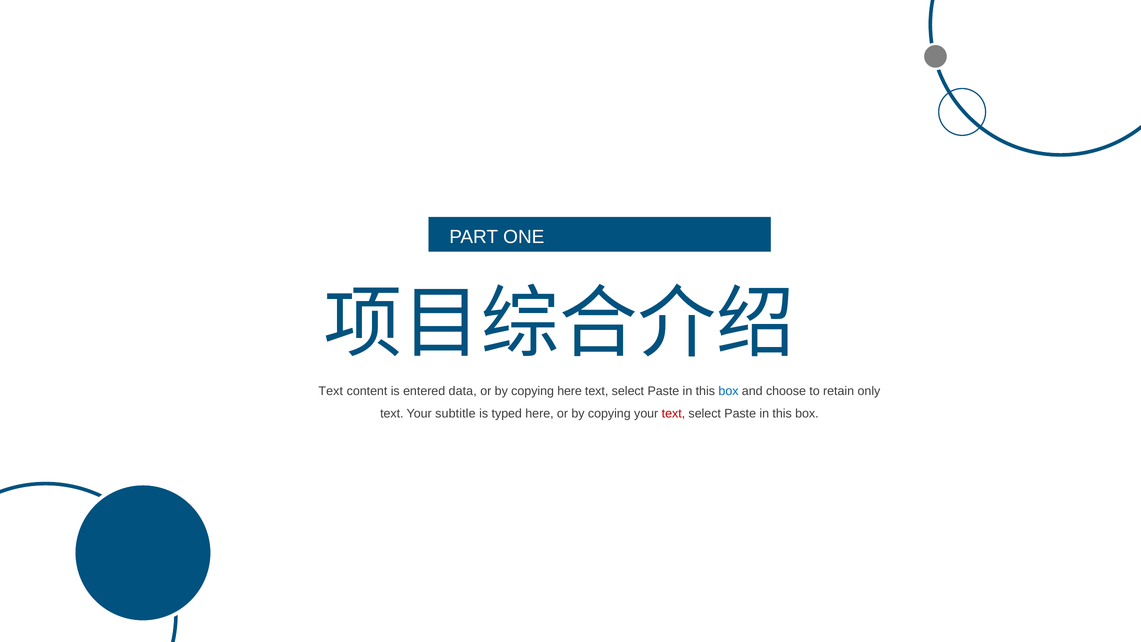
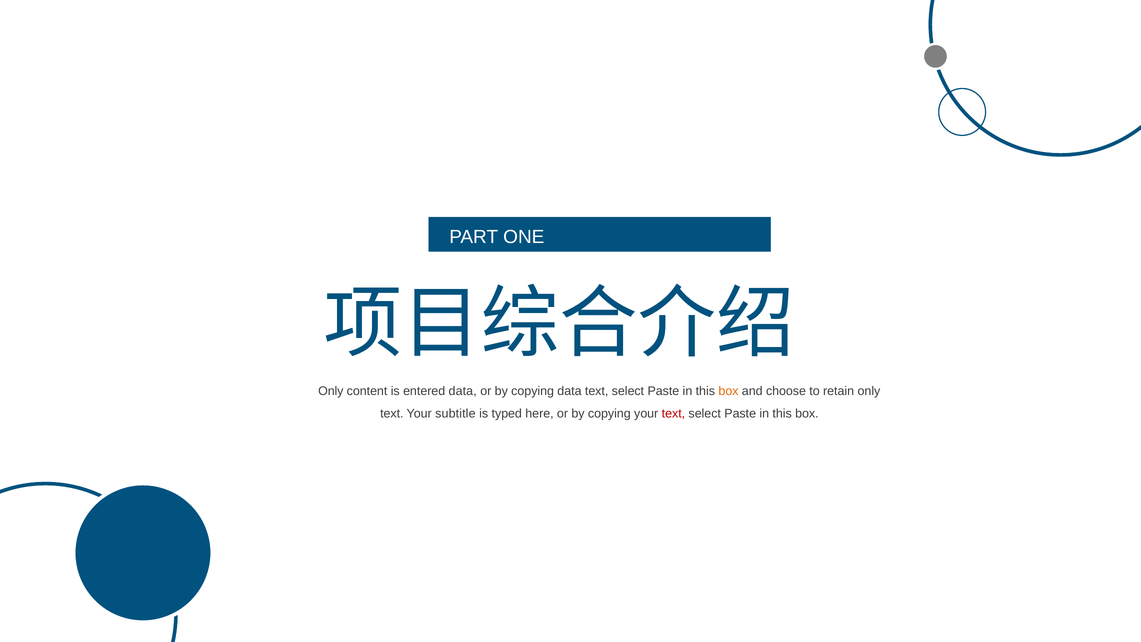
Text at (331, 391): Text -> Only
copying here: here -> data
box at (729, 391) colour: blue -> orange
